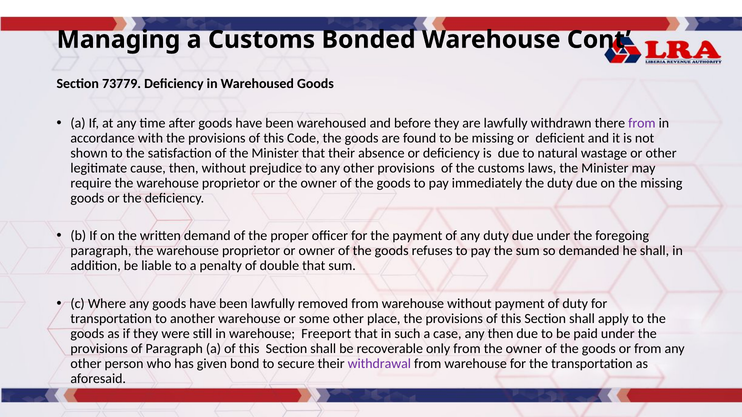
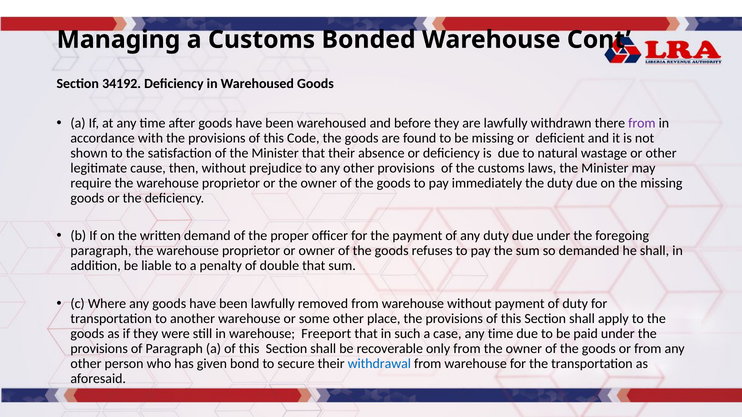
73779: 73779 -> 34192
case any then: then -> time
withdrawal colour: purple -> blue
